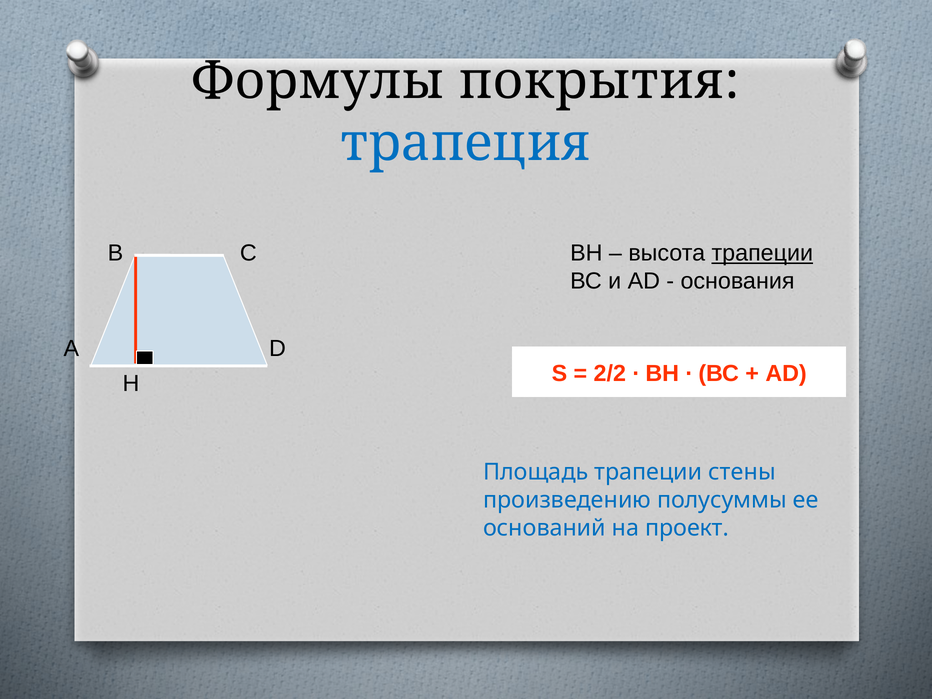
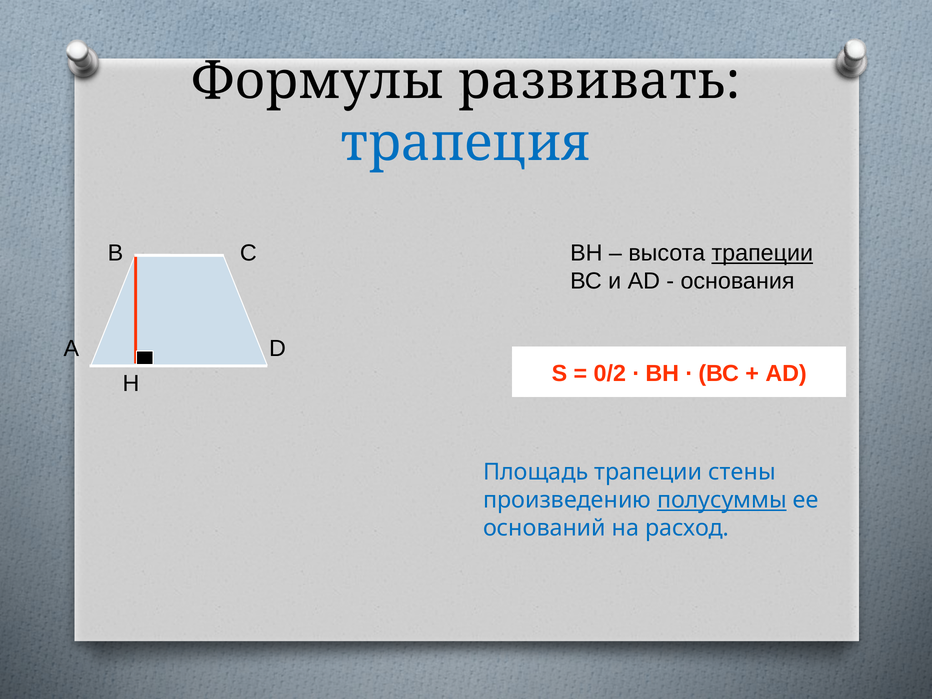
покрытия: покрытия -> развивать
2/2: 2/2 -> 0/2
полусуммы underline: none -> present
проект: проект -> расход
